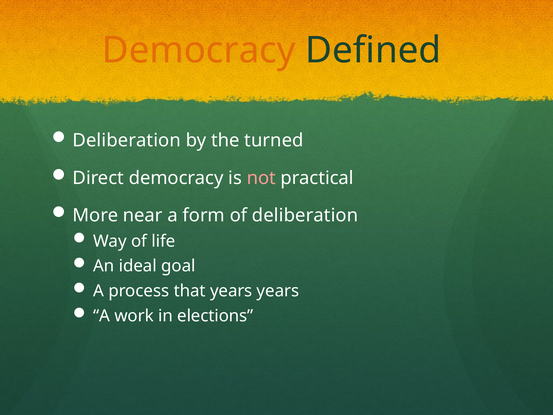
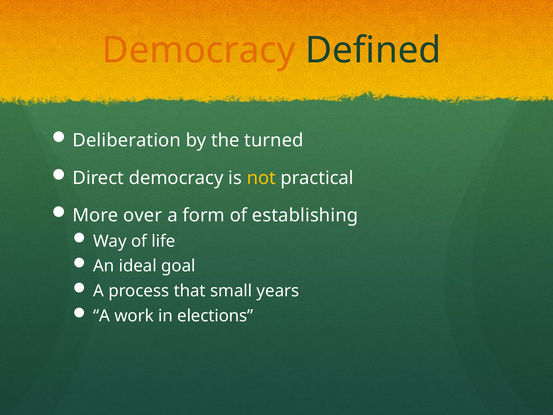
not colour: pink -> yellow
near: near -> over
of deliberation: deliberation -> establishing
that years: years -> small
